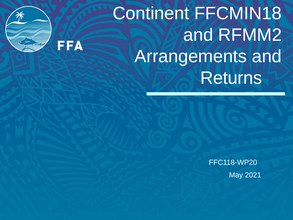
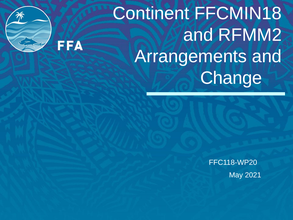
Returns: Returns -> Change
